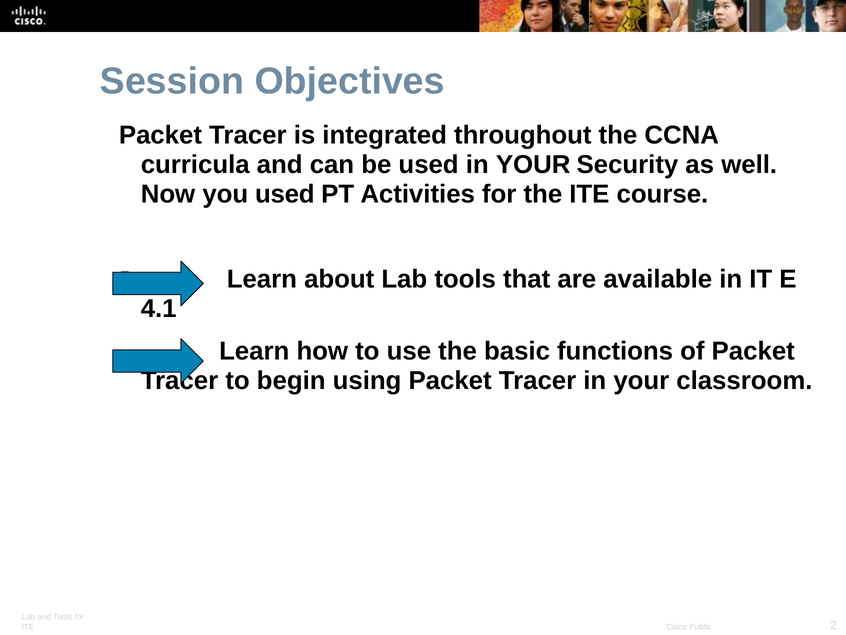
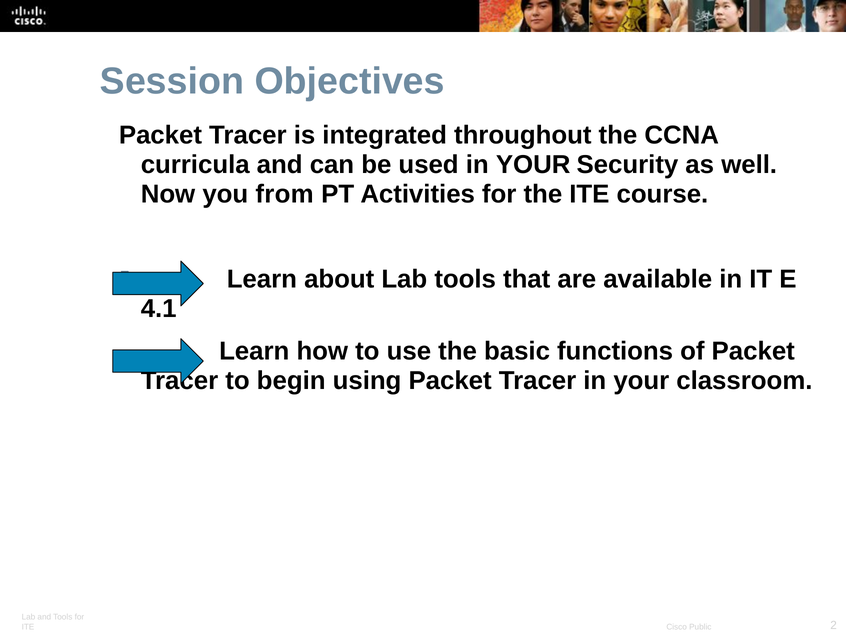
you used: used -> from
